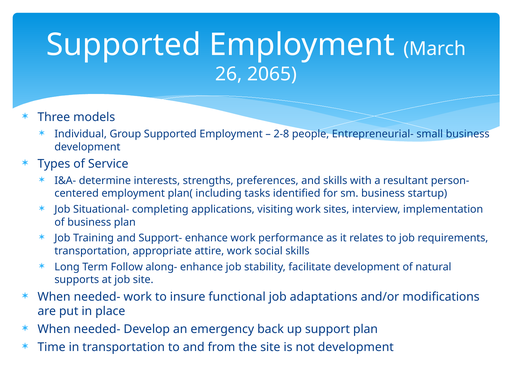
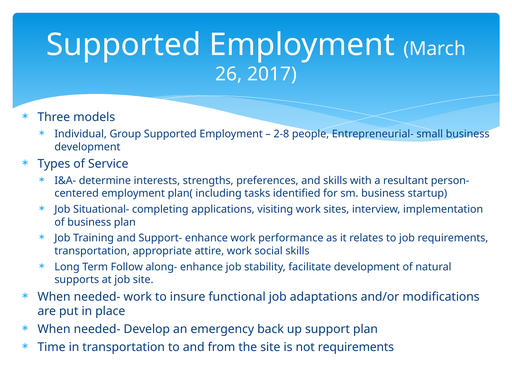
2065: 2065 -> 2017
not development: development -> requirements
